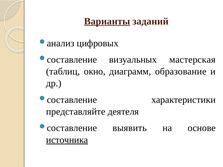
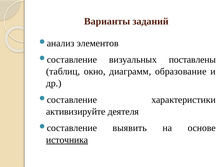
Варианты underline: present -> none
цифровых: цифровых -> элементов
мастерская: мастерская -> поставлены
представляйте: представляйте -> активизируйте
